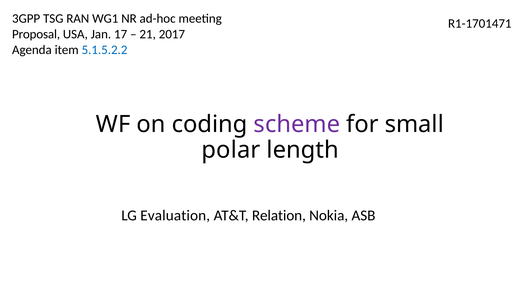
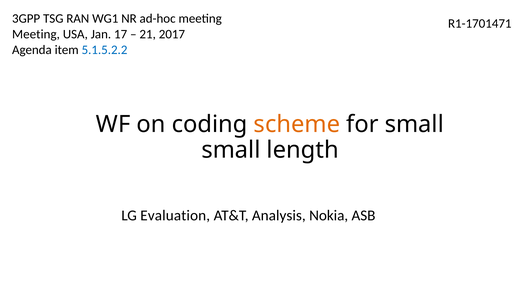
Proposal at (36, 34): Proposal -> Meeting
scheme colour: purple -> orange
polar at (231, 150): polar -> small
Relation: Relation -> Analysis
